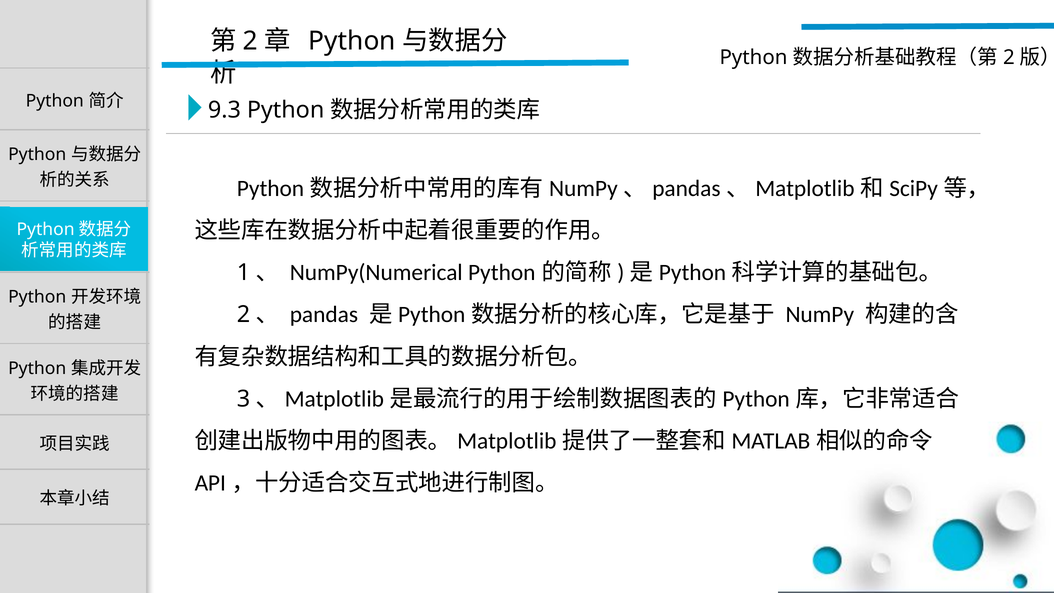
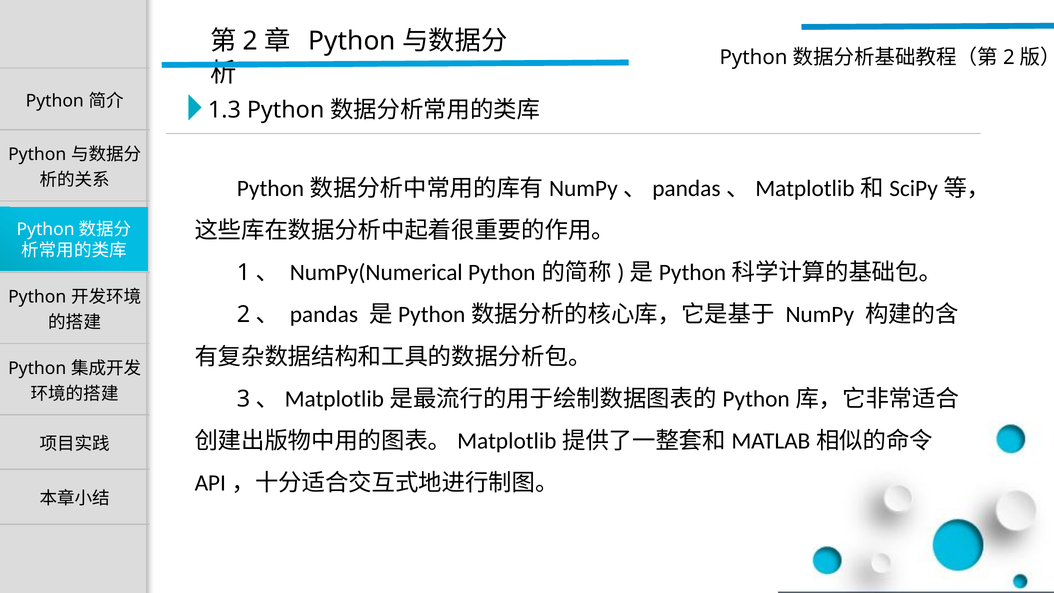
9.3: 9.3 -> 1.3
